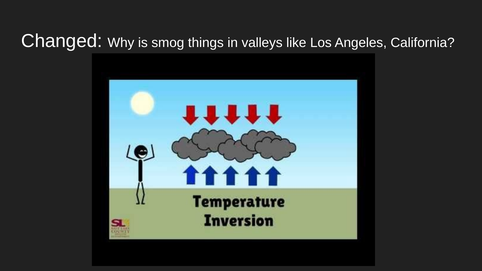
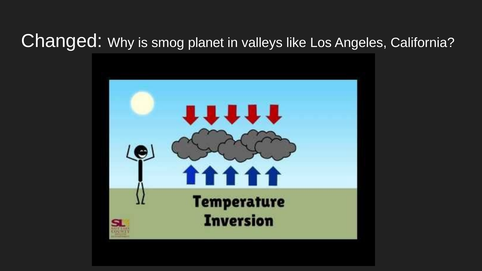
things: things -> planet
